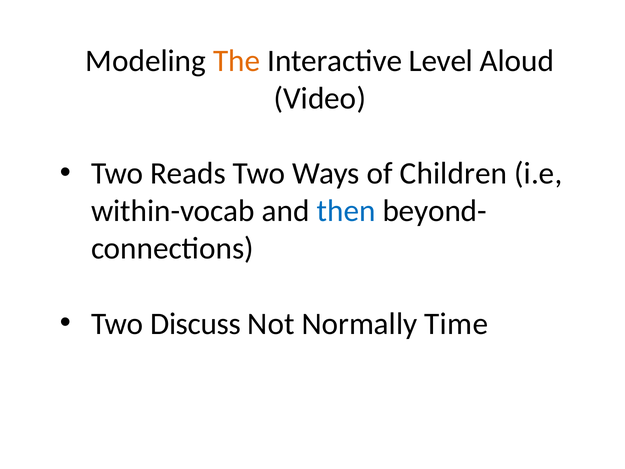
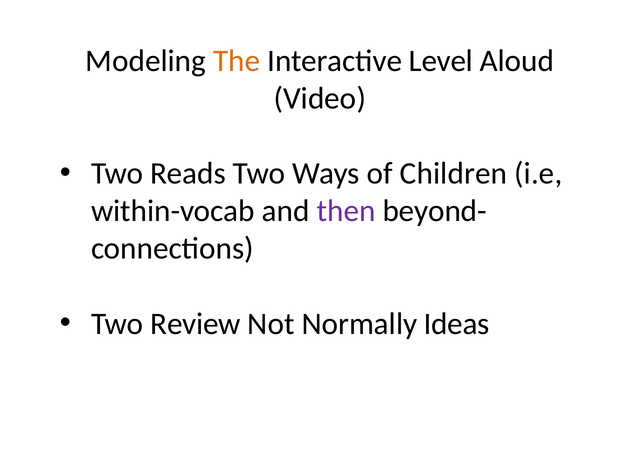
then colour: blue -> purple
Discuss: Discuss -> Review
Time: Time -> Ideas
